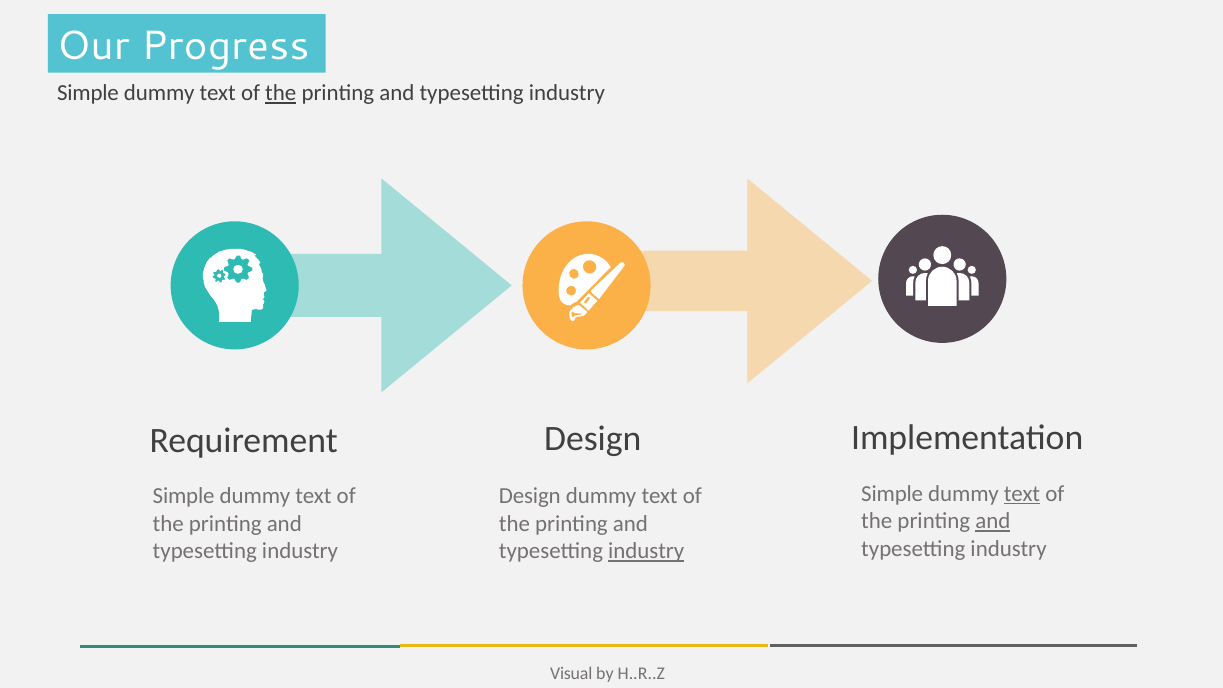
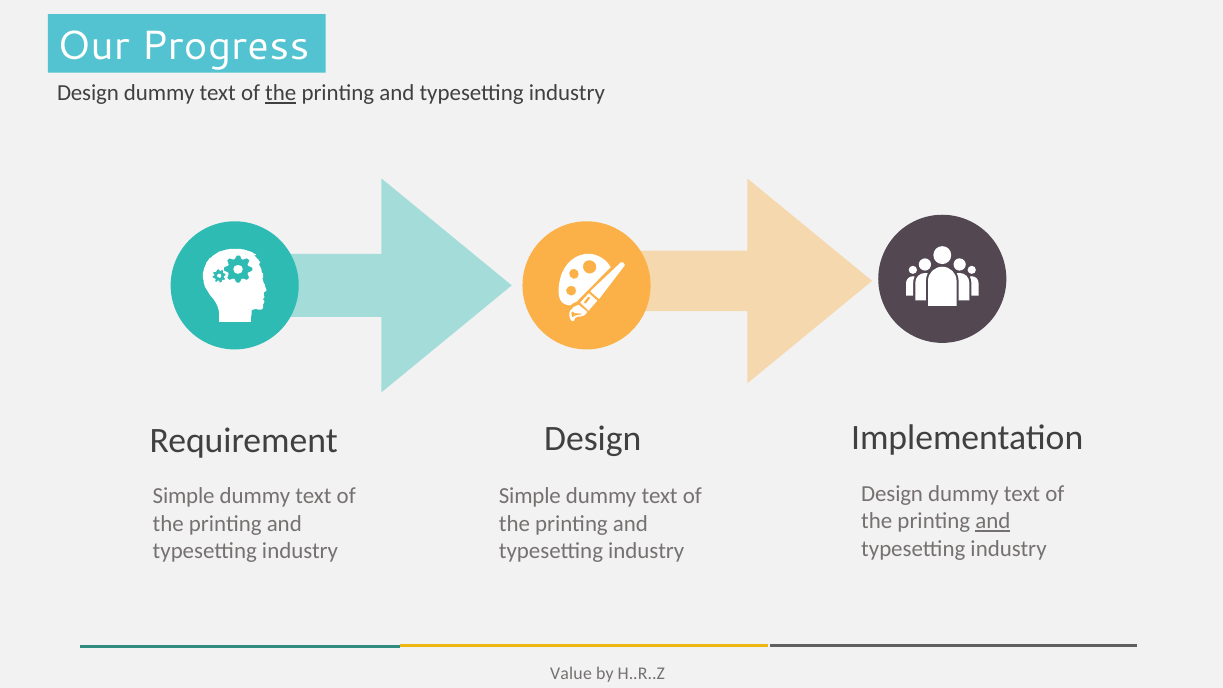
Simple at (88, 93): Simple -> Design
Simple at (892, 493): Simple -> Design
text at (1022, 493) underline: present -> none
Design at (530, 496): Design -> Simple
industry at (646, 551) underline: present -> none
Visual: Visual -> Value
